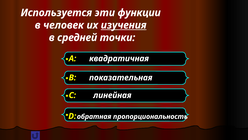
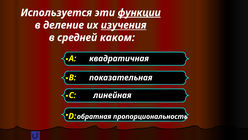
функции underline: none -> present
человек: человек -> деление
точки: точки -> каком
